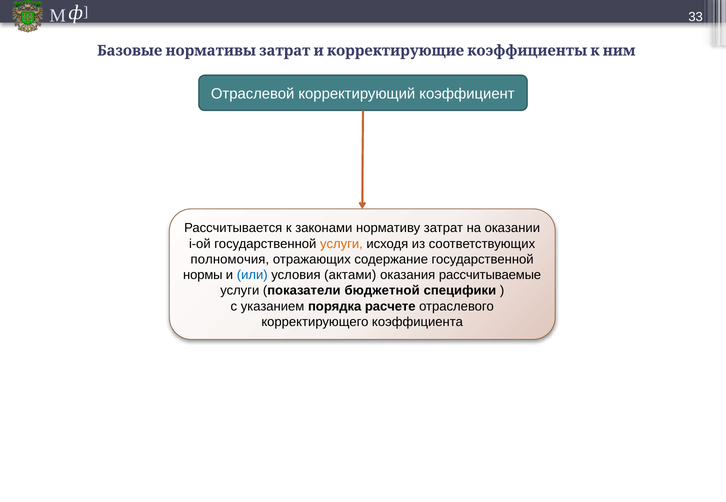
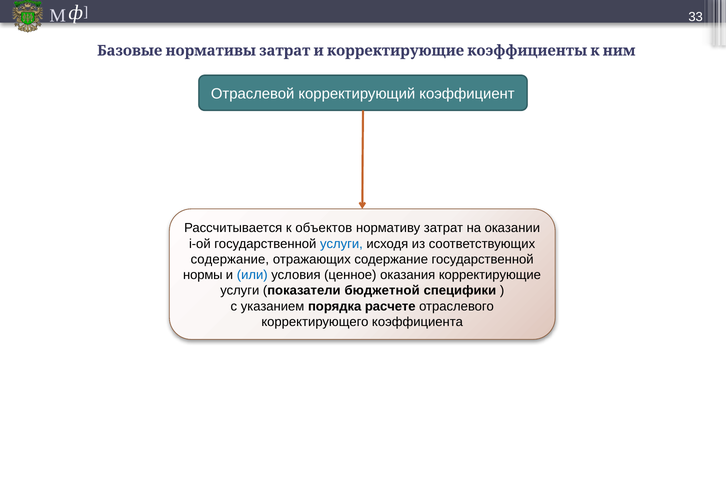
законами: законами -> объектов
услуги at (341, 244) colour: orange -> blue
полномочия at (230, 260): полномочия -> содержание
актами: актами -> ценное
рассчитываемые: рассчитываемые -> корректирующие
